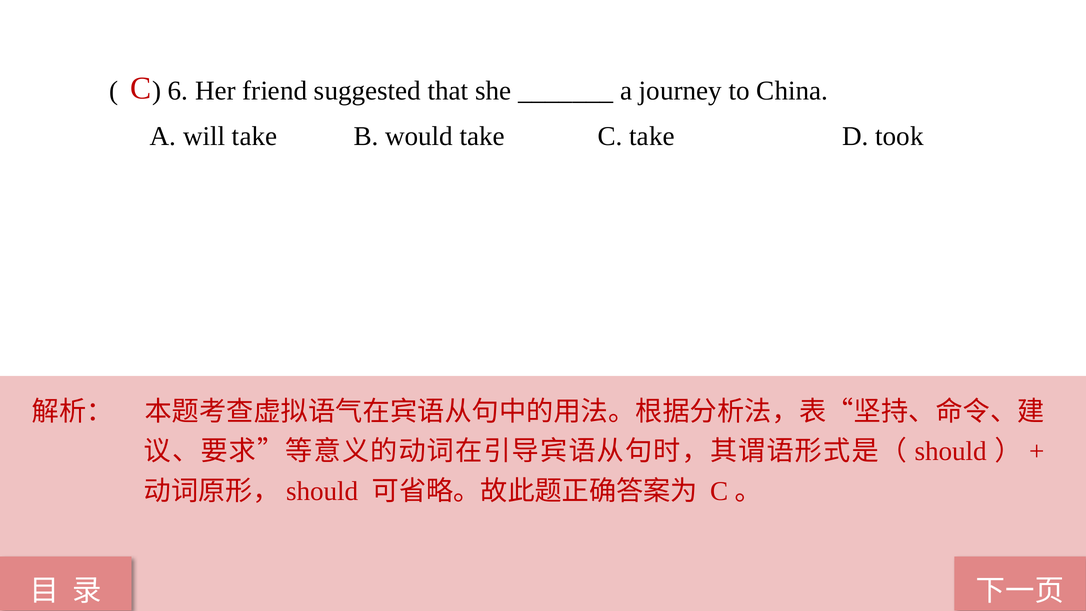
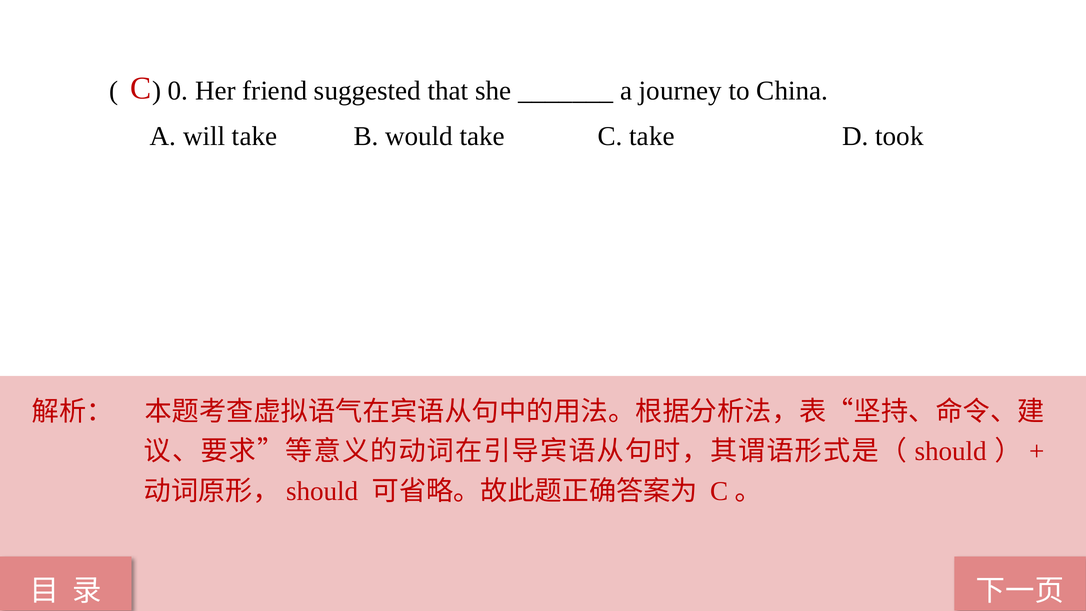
6: 6 -> 0
